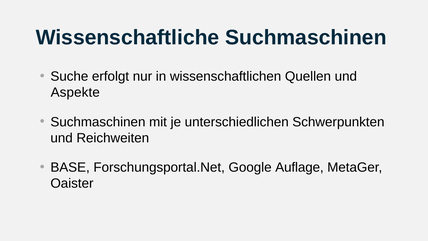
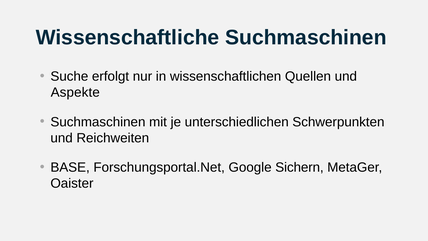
Auflage: Auflage -> Sichern
